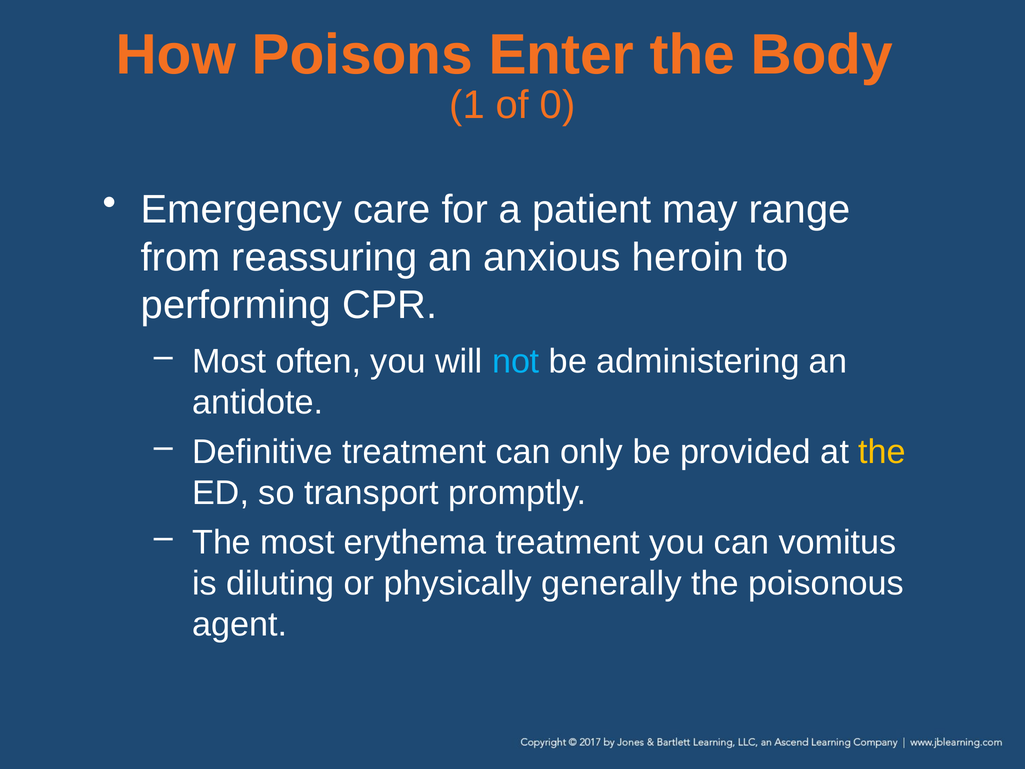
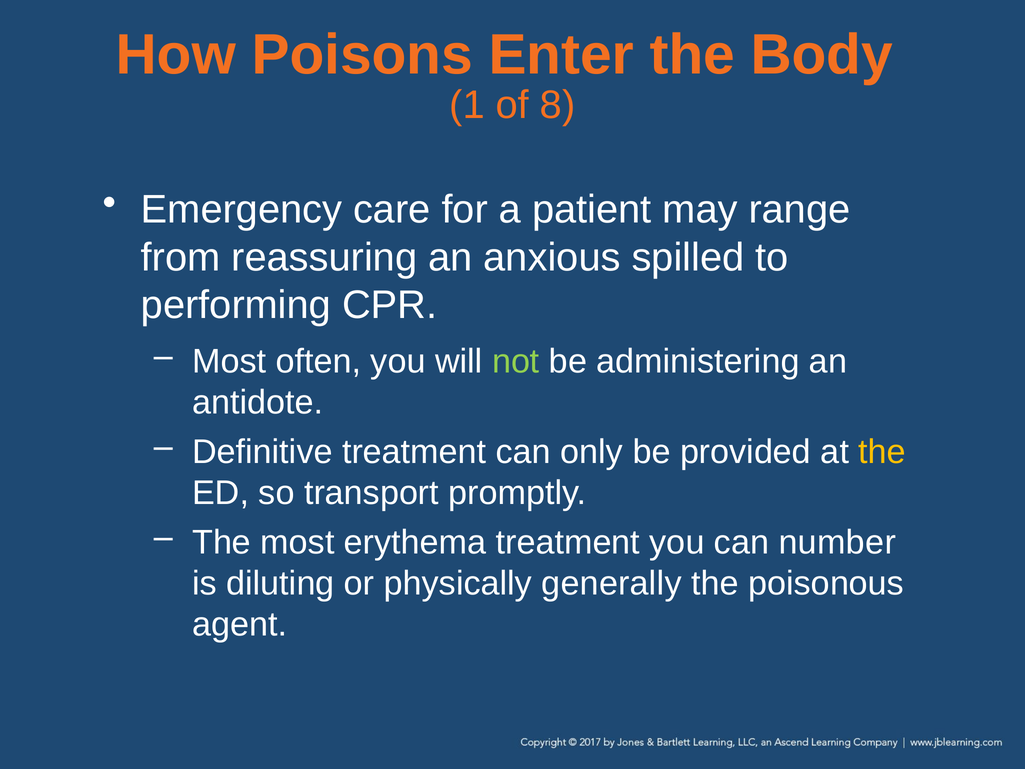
0: 0 -> 8
heroin: heroin -> spilled
not colour: light blue -> light green
vomitus: vomitus -> number
